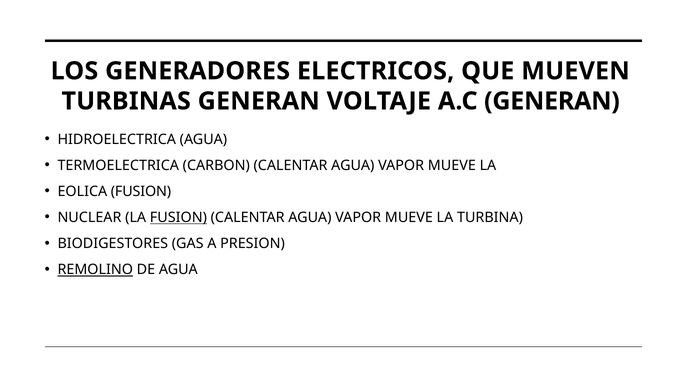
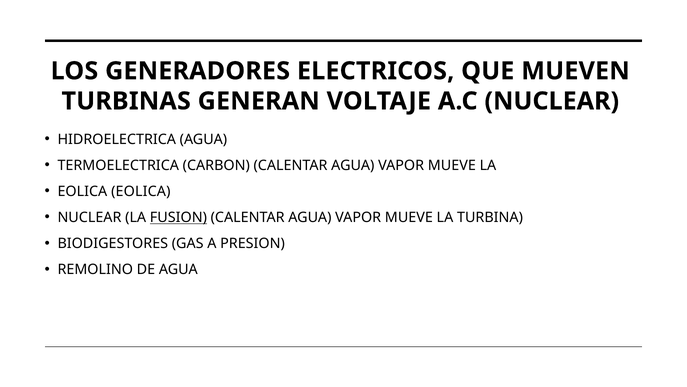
A.C GENERAN: GENERAN -> NUCLEAR
EOLICA FUSION: FUSION -> EOLICA
REMOLINO underline: present -> none
